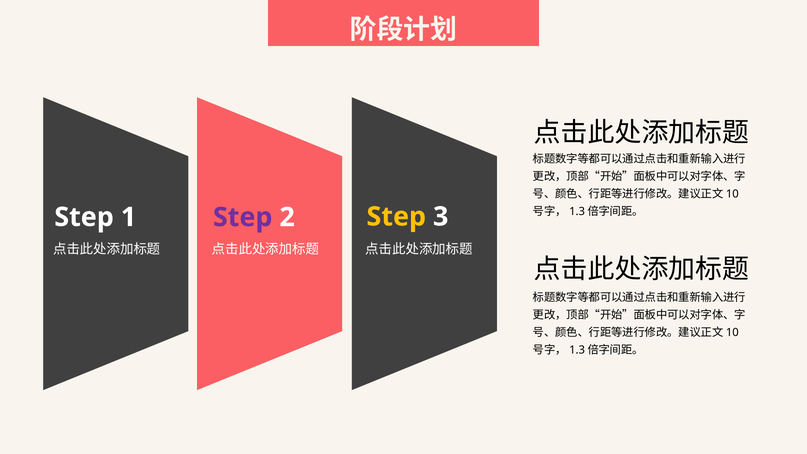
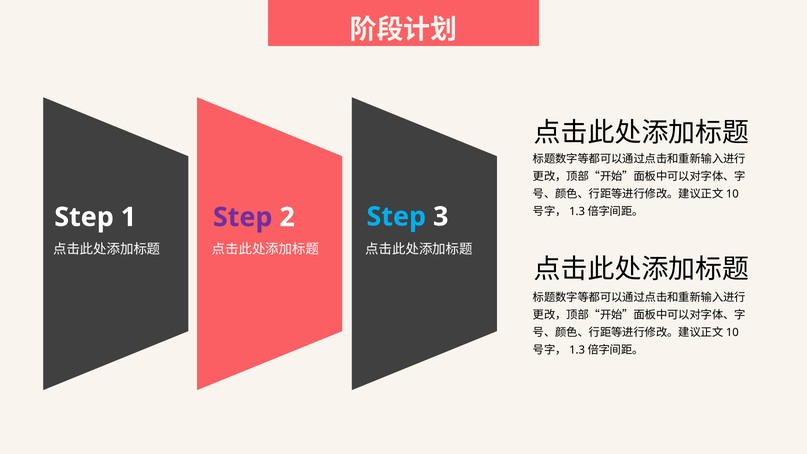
Step at (396, 217) colour: yellow -> light blue
